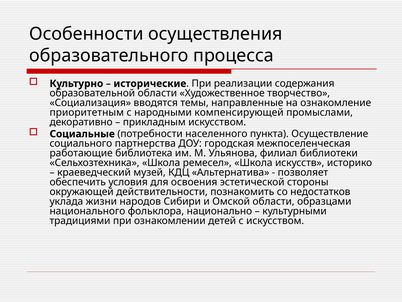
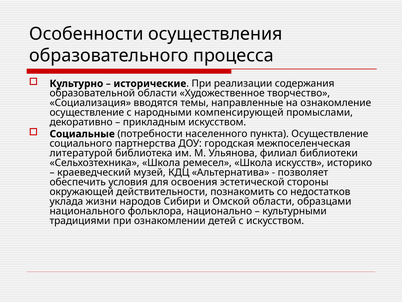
приоритетным at (87, 112): приоритетным -> осуществление
работающие: работающие -> литературой
